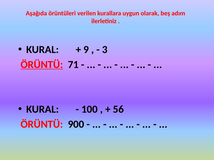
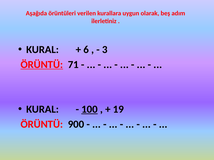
9: 9 -> 6
100 underline: none -> present
56: 56 -> 19
